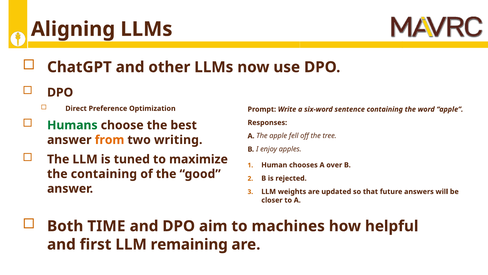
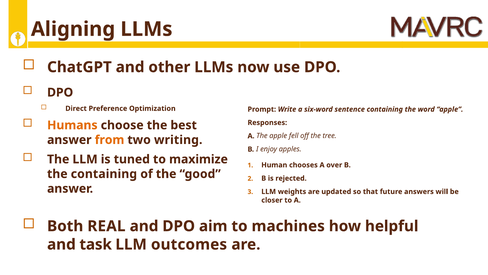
Humans colour: green -> orange
TIME: TIME -> REAL
first: first -> task
remaining: remaining -> outcomes
